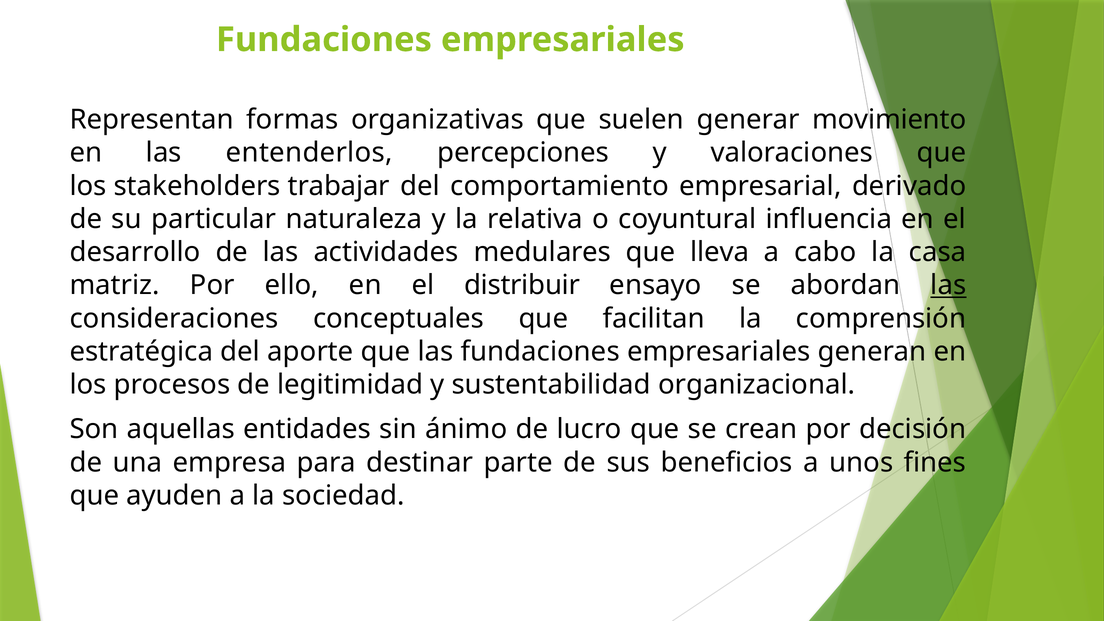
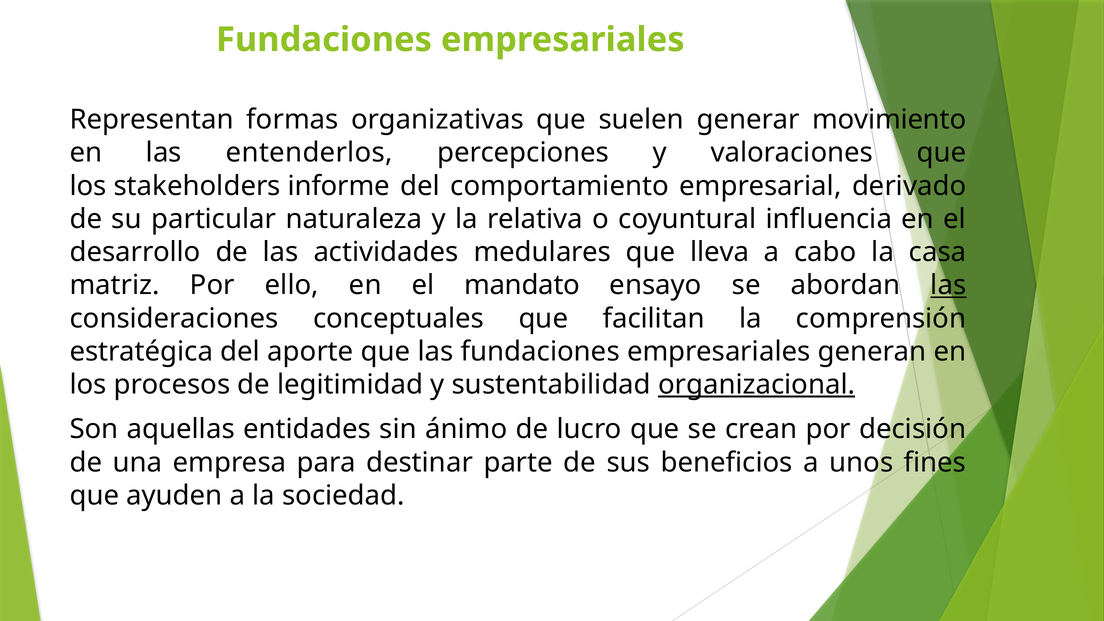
trabajar: trabajar -> informe
distribuir: distribuir -> mandato
organizacional underline: none -> present
